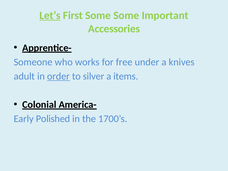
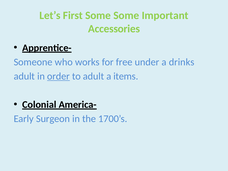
Let’s underline: present -> none
knives: knives -> drinks
to silver: silver -> adult
Polished: Polished -> Surgeon
